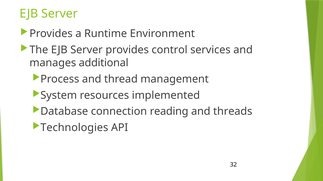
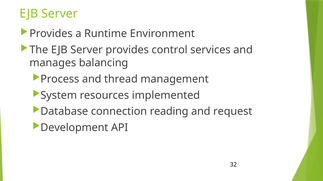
additional: additional -> balancing
threads: threads -> request
Technologies: Technologies -> Development
